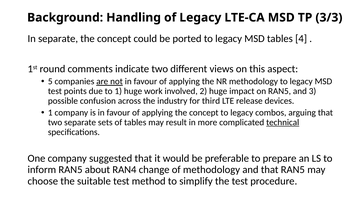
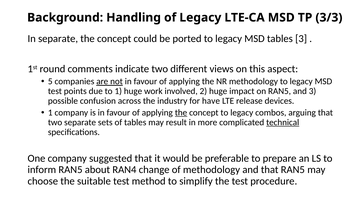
tables 4: 4 -> 3
third: third -> have
the at (181, 112) underline: none -> present
